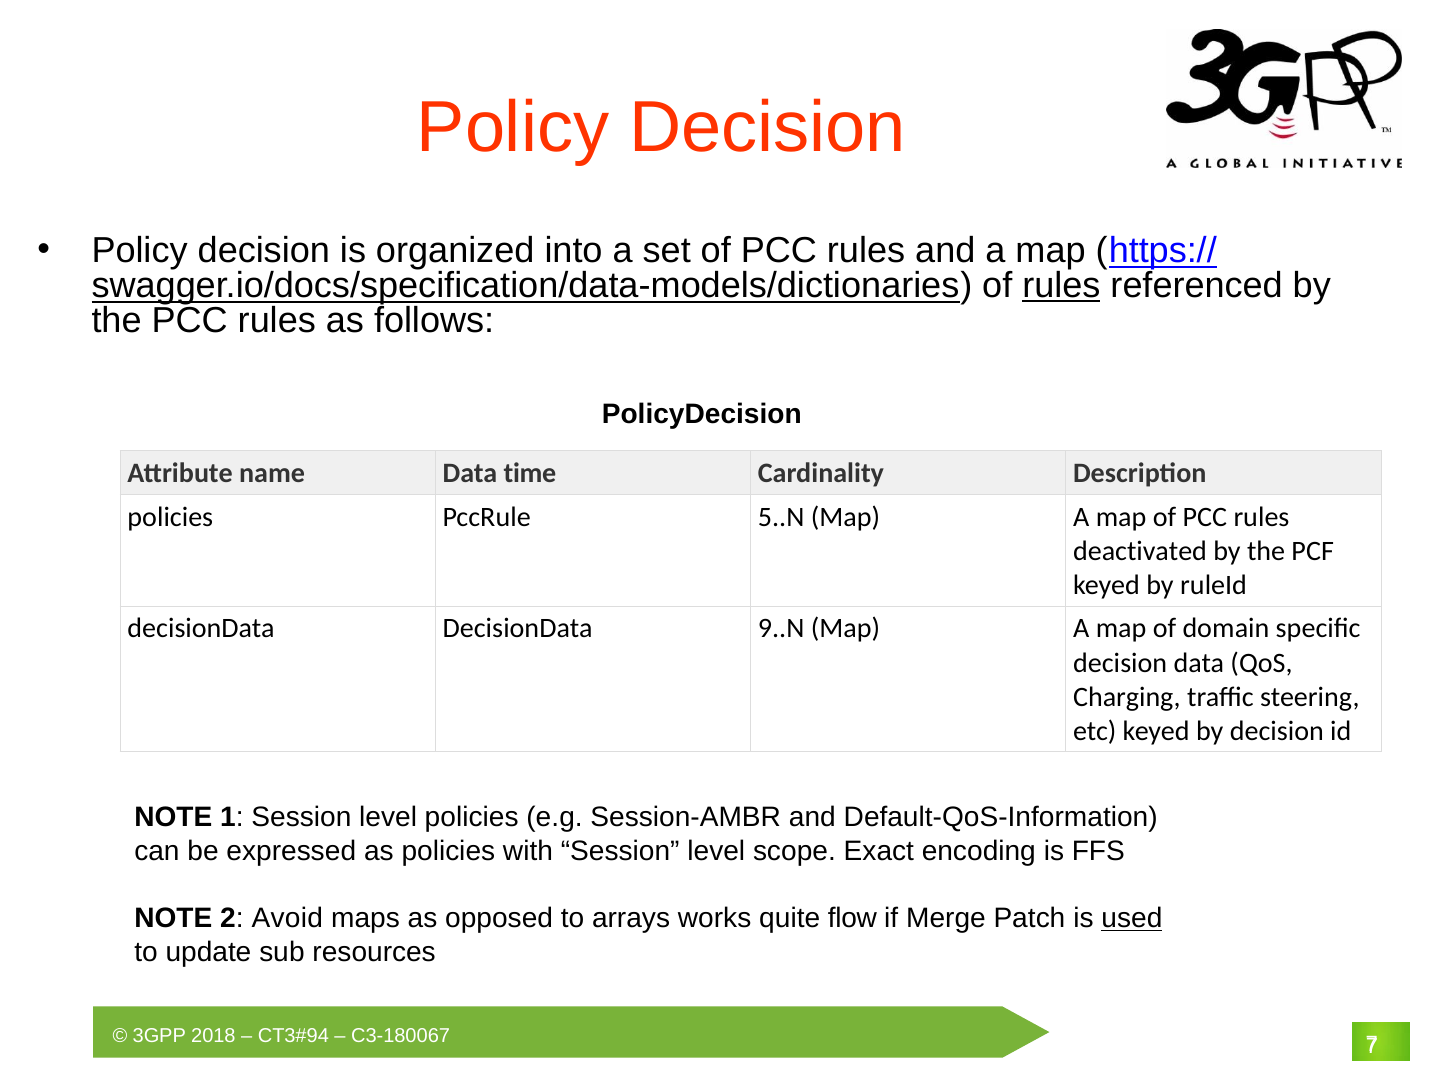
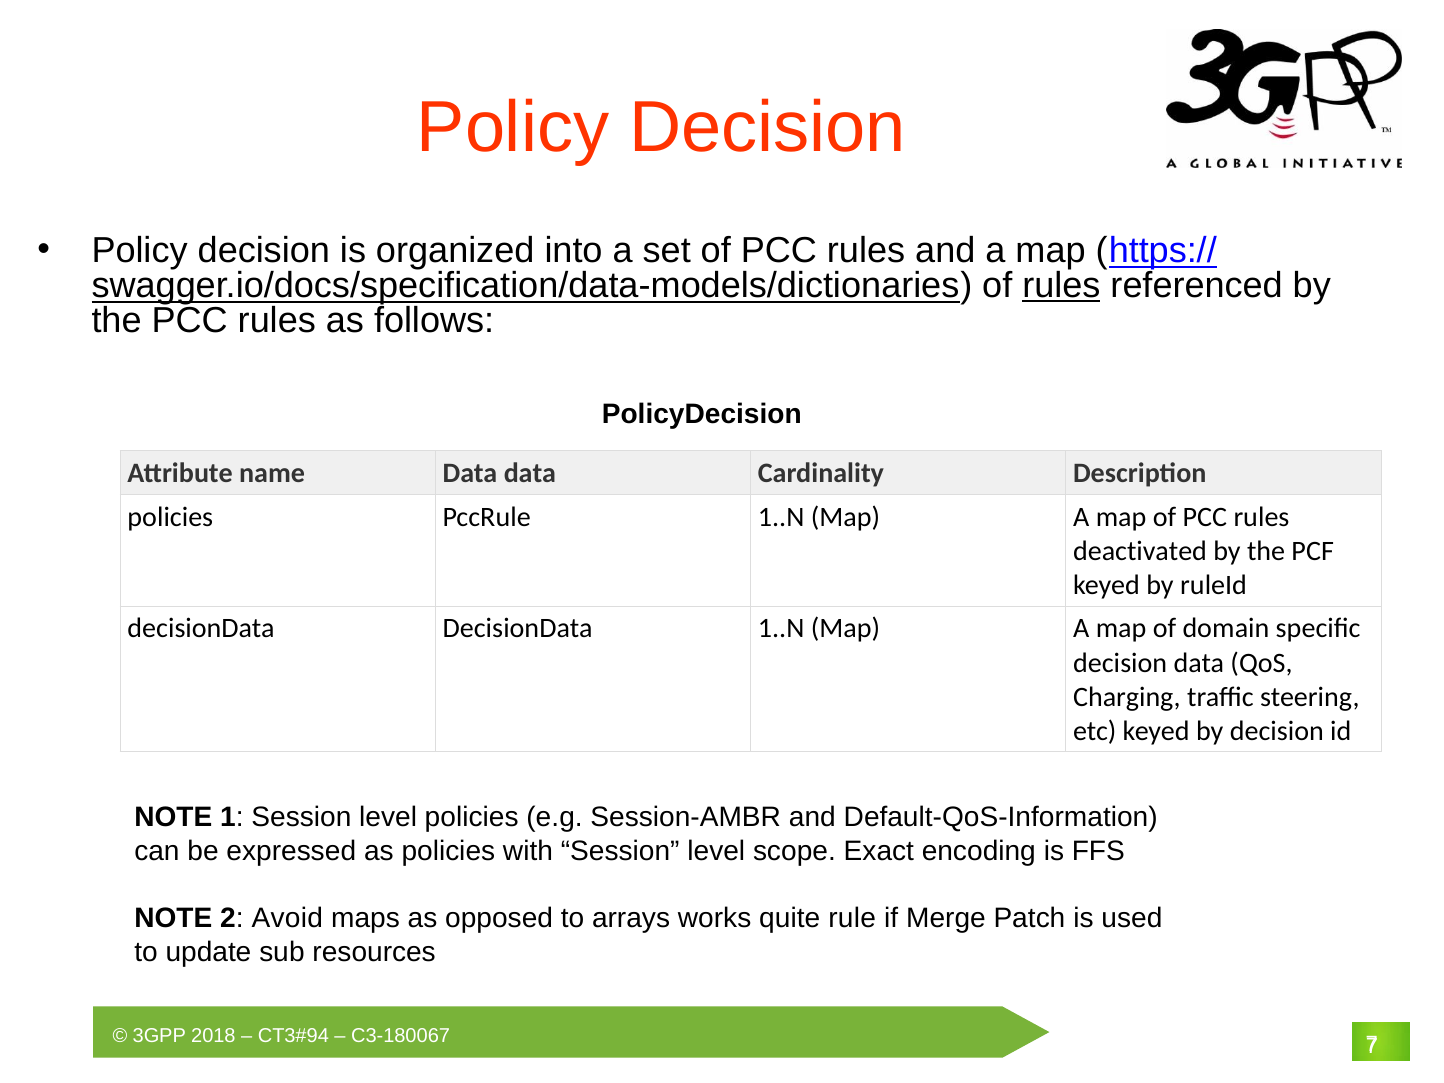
Data time: time -> data
PccRule 5..N: 5..N -> 1..N
DecisionData 9..N: 9..N -> 1..N
flow: flow -> rule
used underline: present -> none
